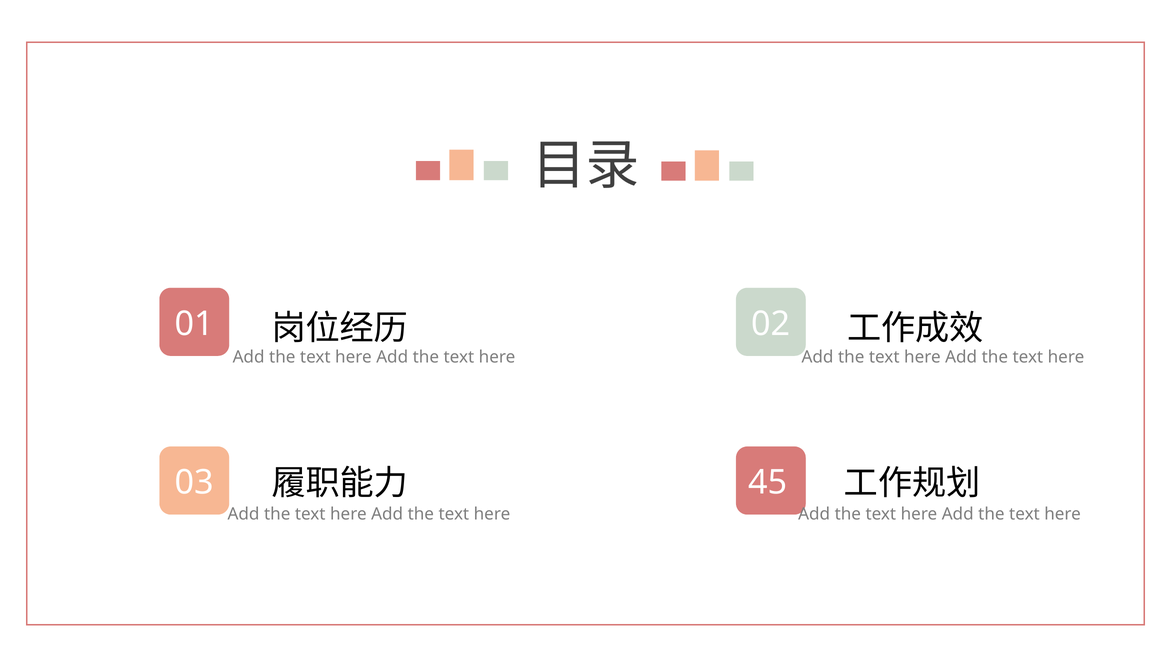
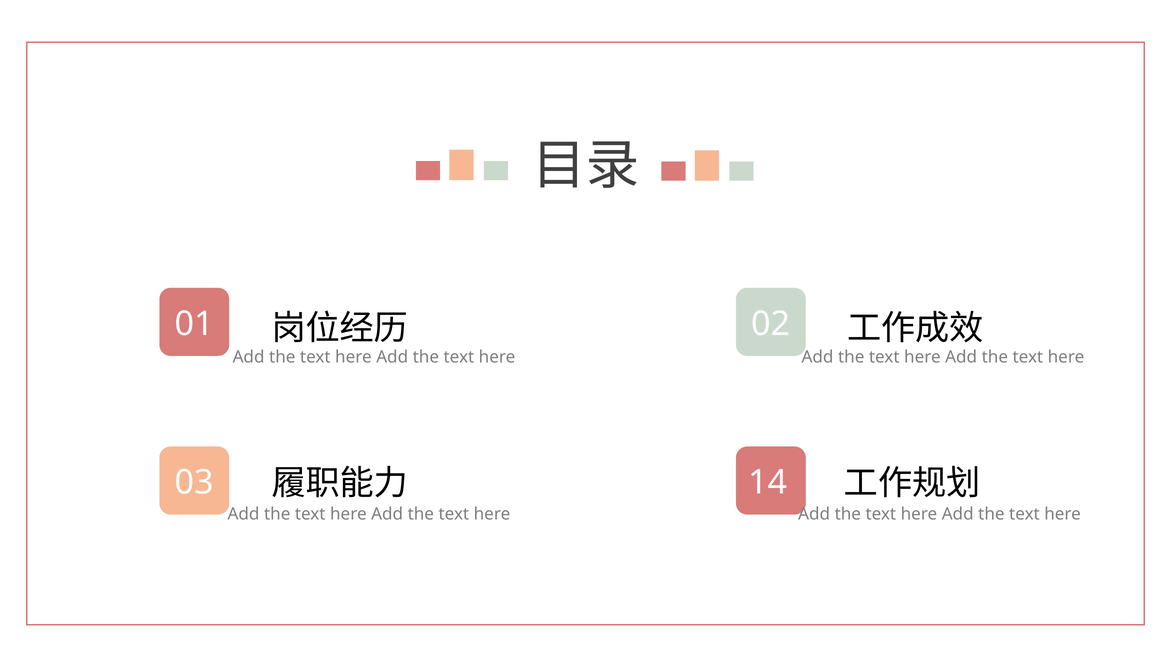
45: 45 -> 14
